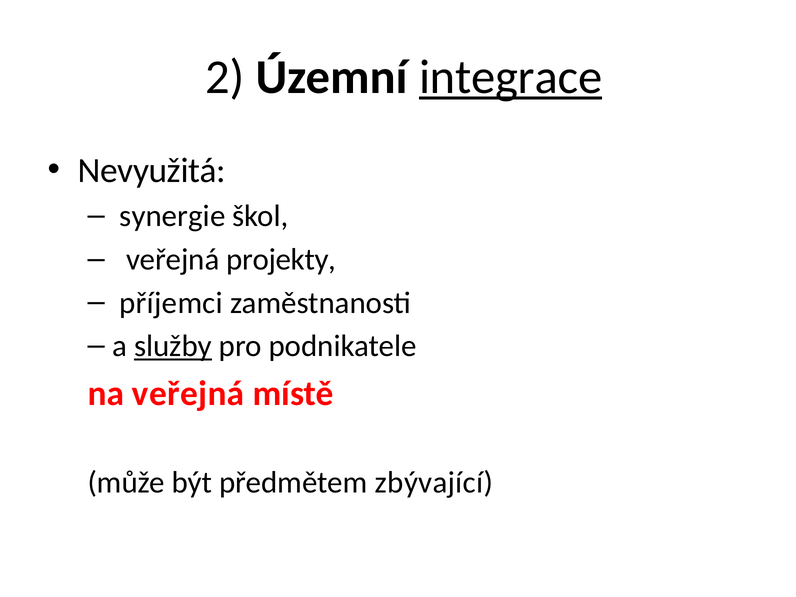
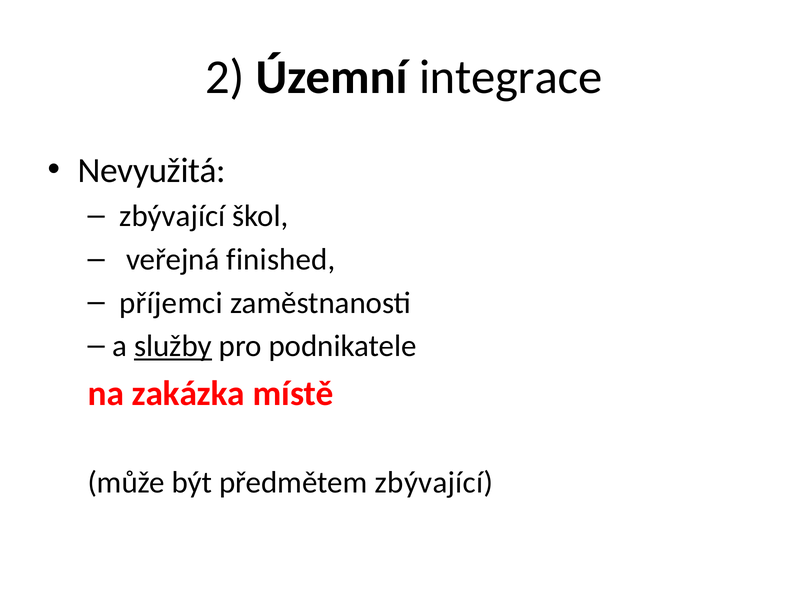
integrace underline: present -> none
synergie at (172, 216): synergie -> zbývající
projekty: projekty -> finished
na veřejná: veřejná -> zakázka
